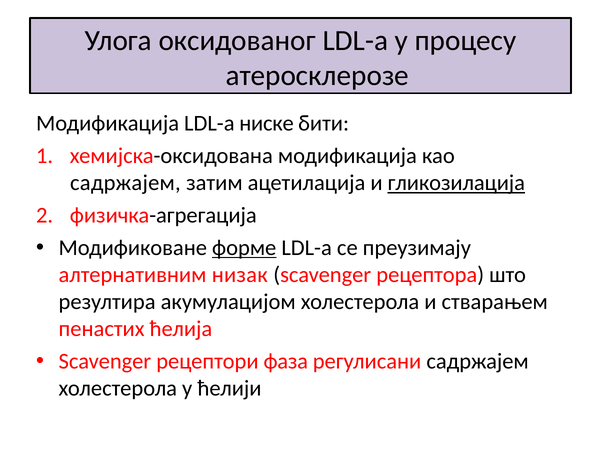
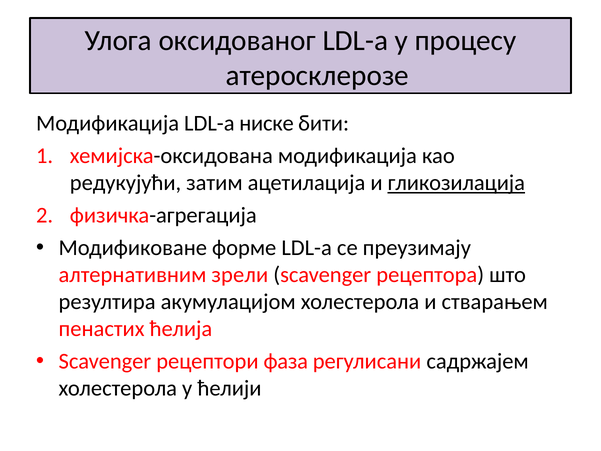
садржајем at (125, 183): садржајем -> редукујући
форме underline: present -> none
низак: низак -> зрели
